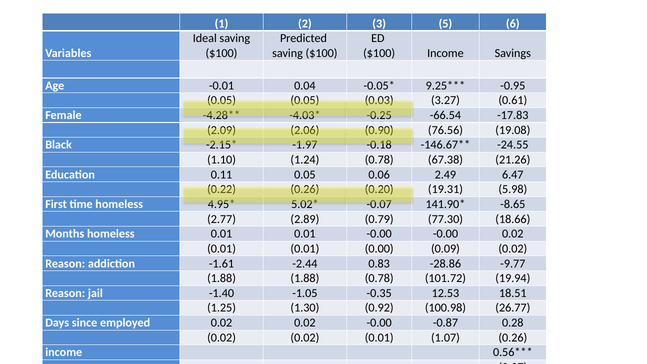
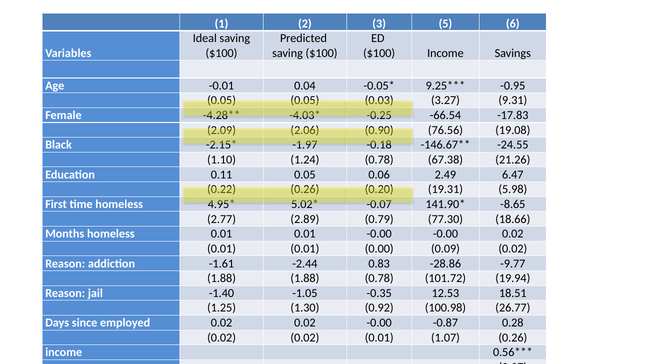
0.61: 0.61 -> 9.31
